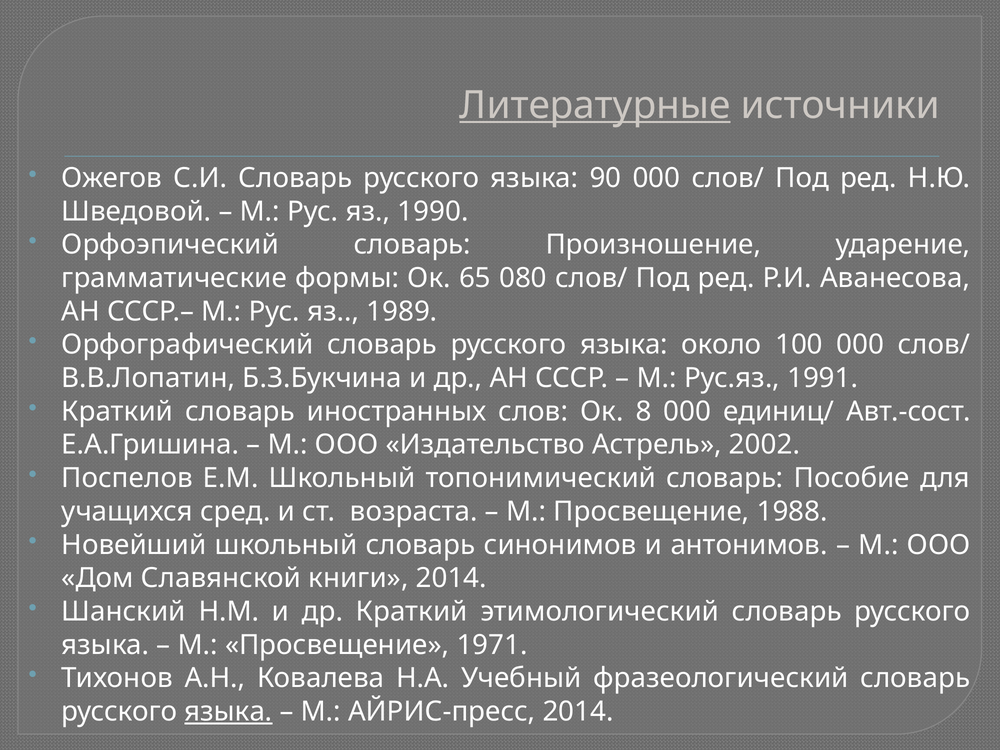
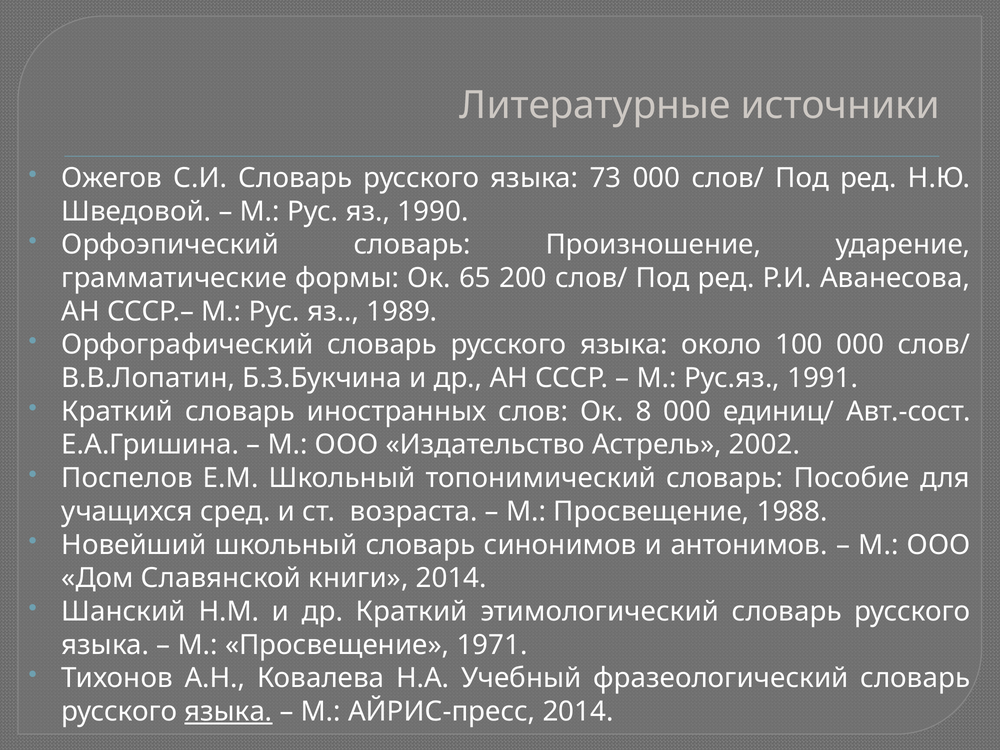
Литературные underline: present -> none
90: 90 -> 73
080: 080 -> 200
